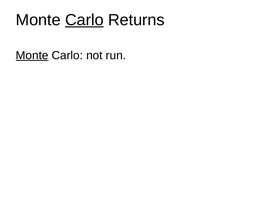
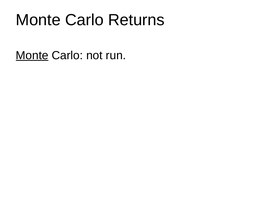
Carlo at (84, 20) underline: present -> none
